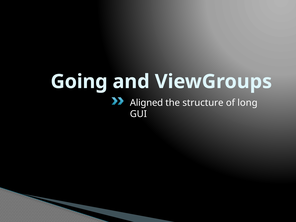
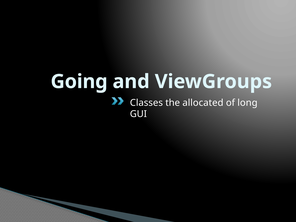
Aligned: Aligned -> Classes
structure: structure -> allocated
